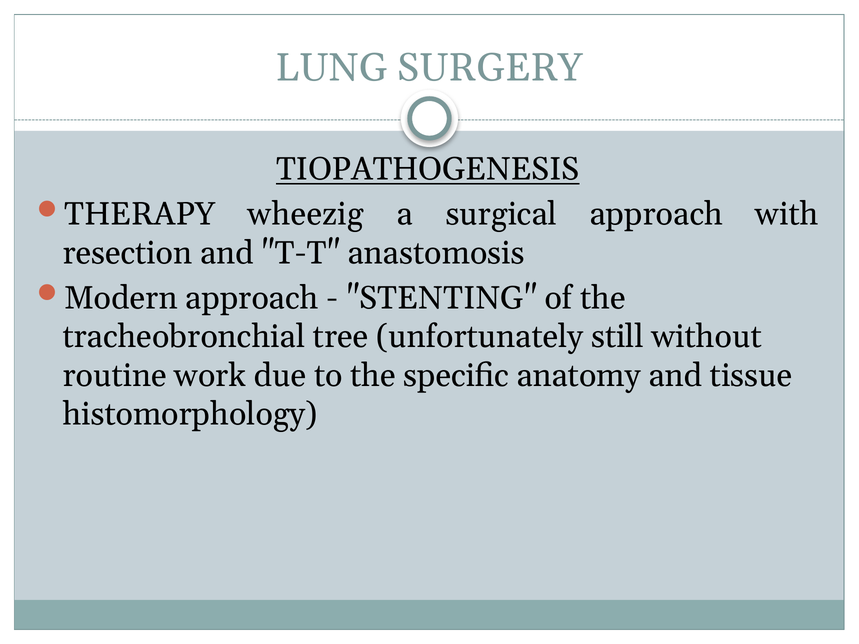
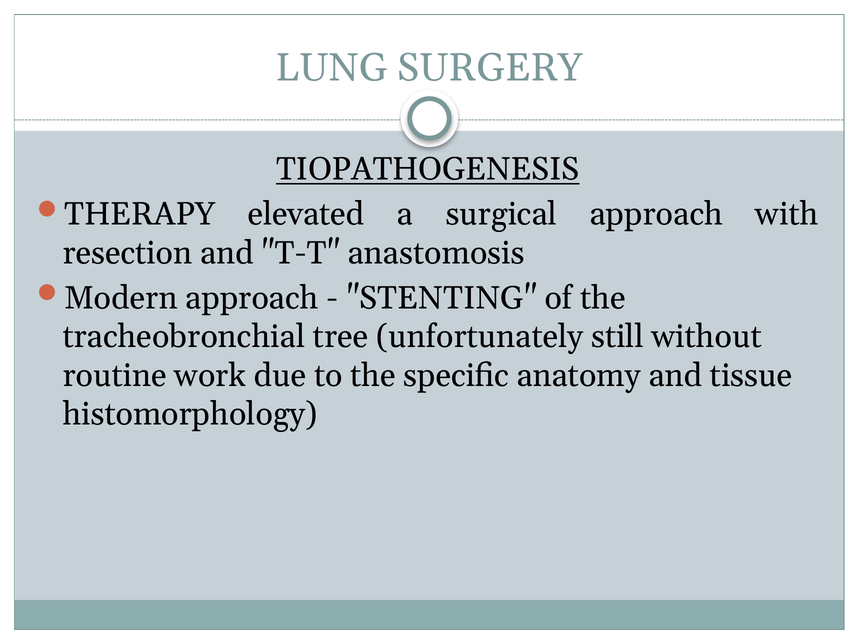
wheezig: wheezig -> elevated
